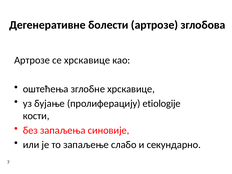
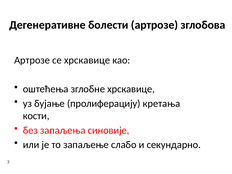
etiologije: etiologije -> кретања
